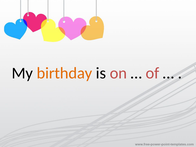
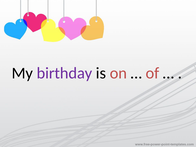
birthday colour: orange -> purple
